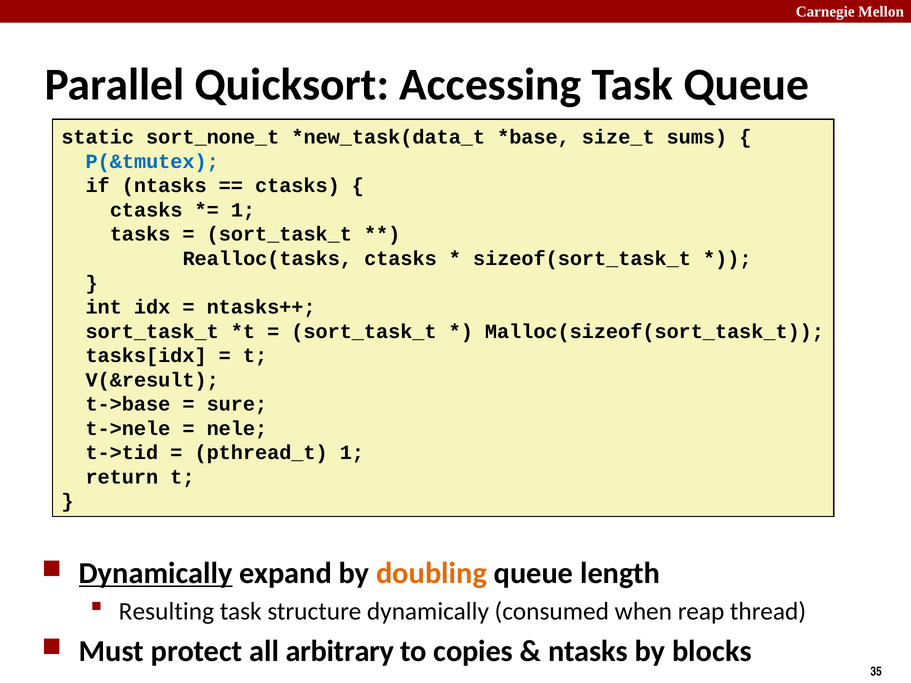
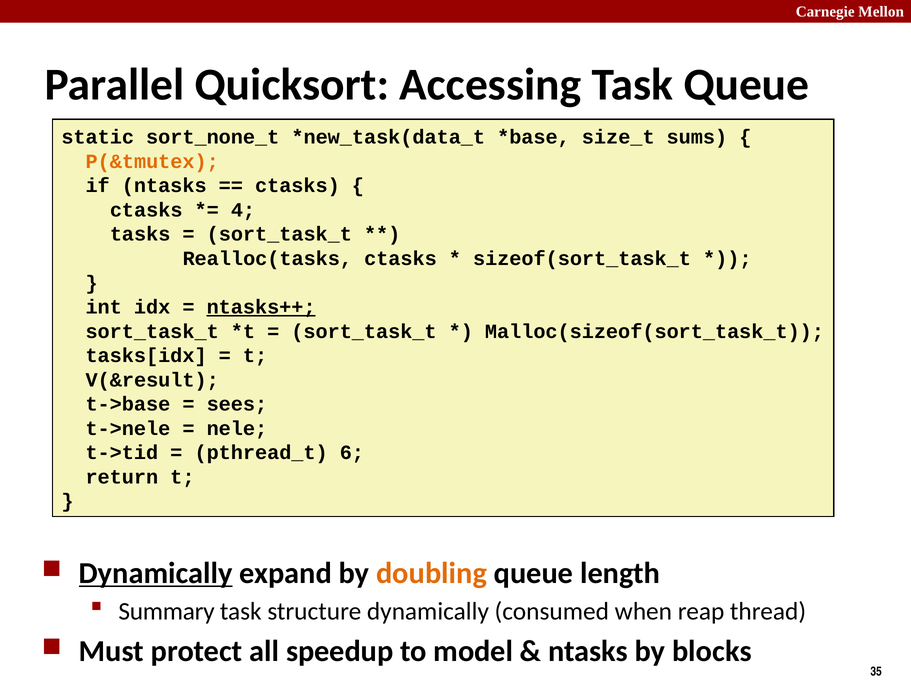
P(&tmutex colour: blue -> orange
1 at (243, 210): 1 -> 4
ntasks++ underline: none -> present
sure: sure -> sees
pthread_t 1: 1 -> 6
Resulting: Resulting -> Summary
arbitrary: arbitrary -> speedup
copies: copies -> model
